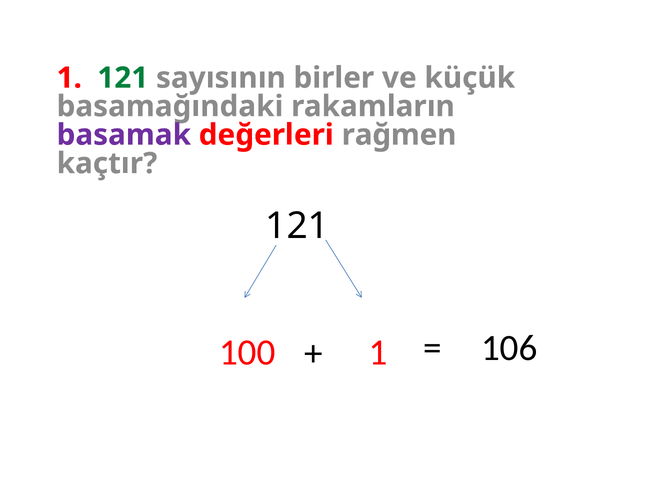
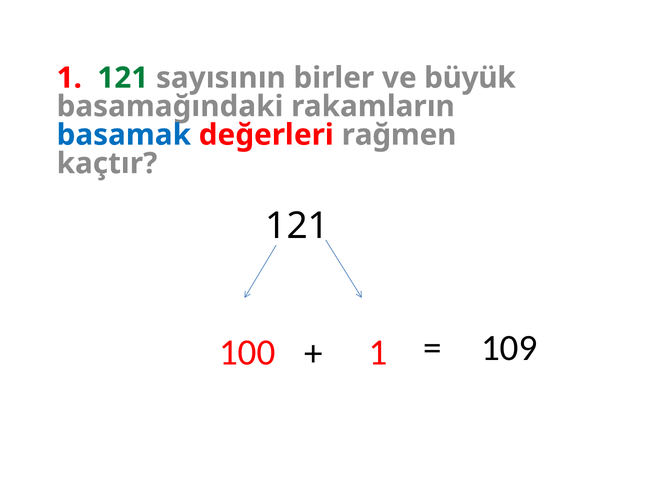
küçük: küçük -> büyük
basamak colour: purple -> blue
106: 106 -> 109
